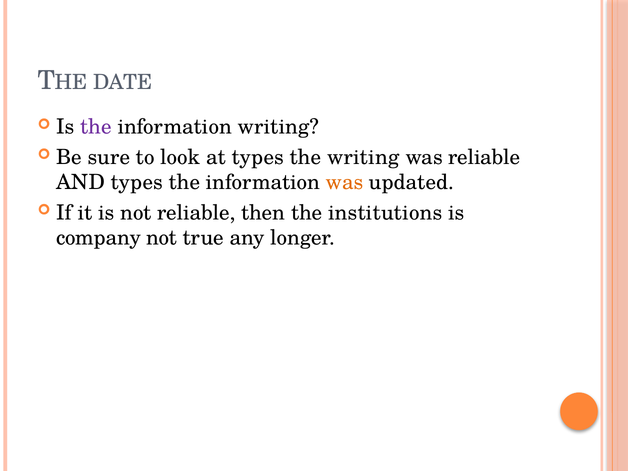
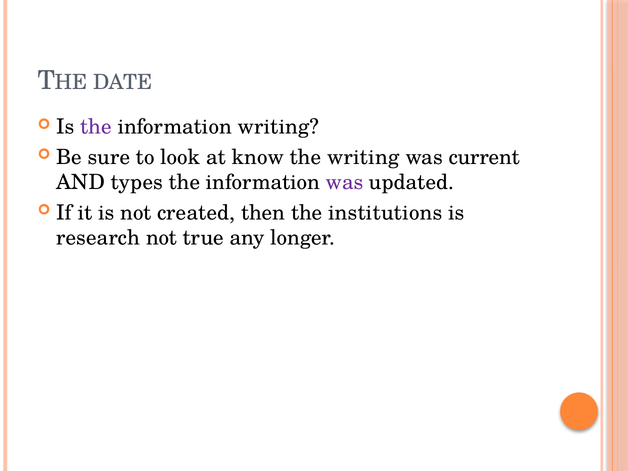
at types: types -> know
was reliable: reliable -> current
was at (345, 183) colour: orange -> purple
not reliable: reliable -> created
company: company -> research
